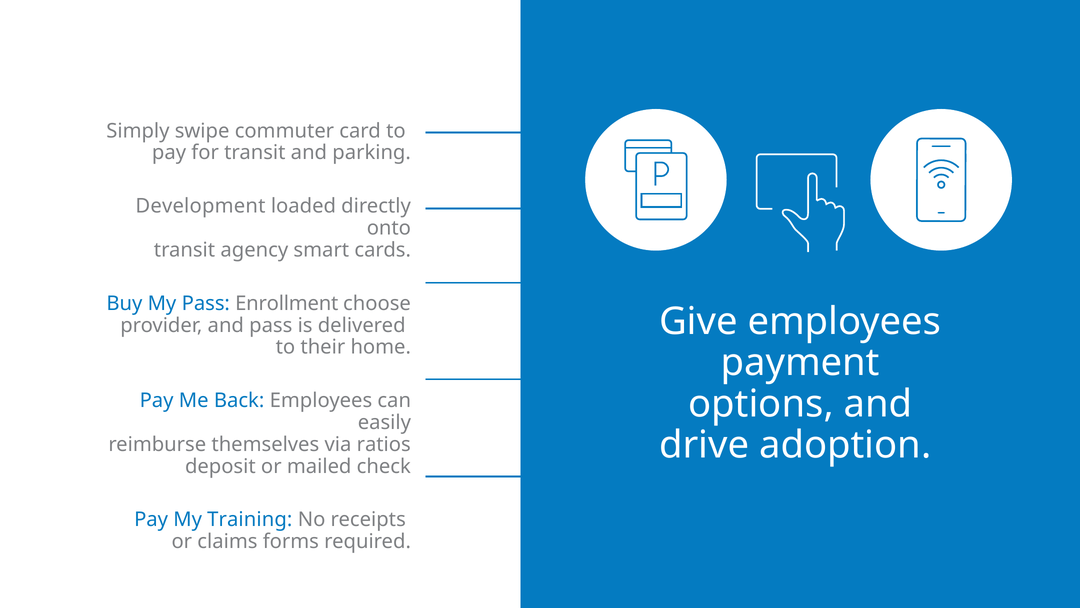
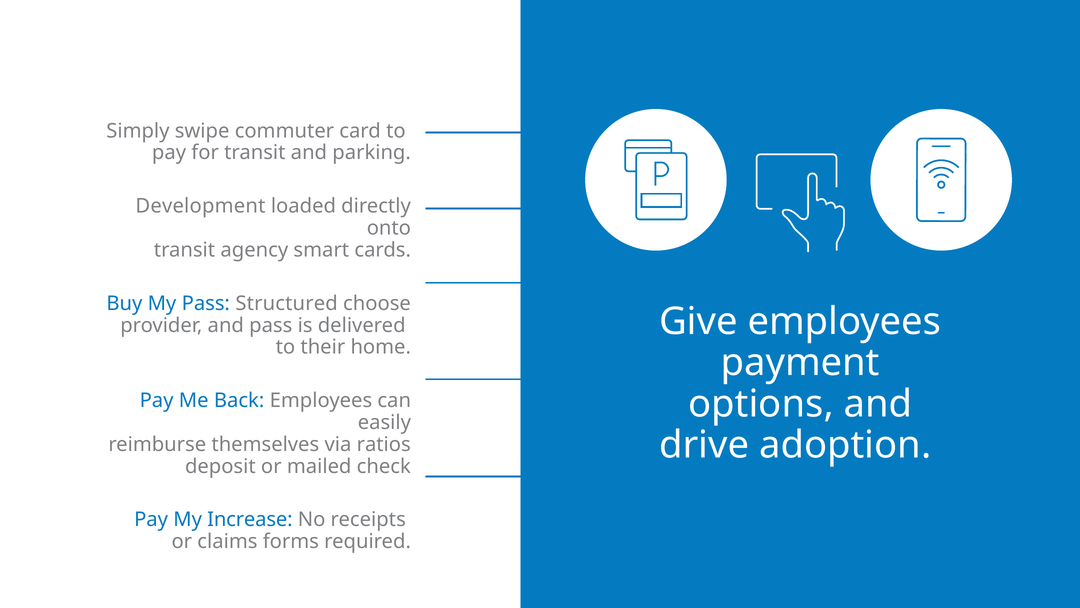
Enrollment: Enrollment -> Structured
Training: Training -> Increase
